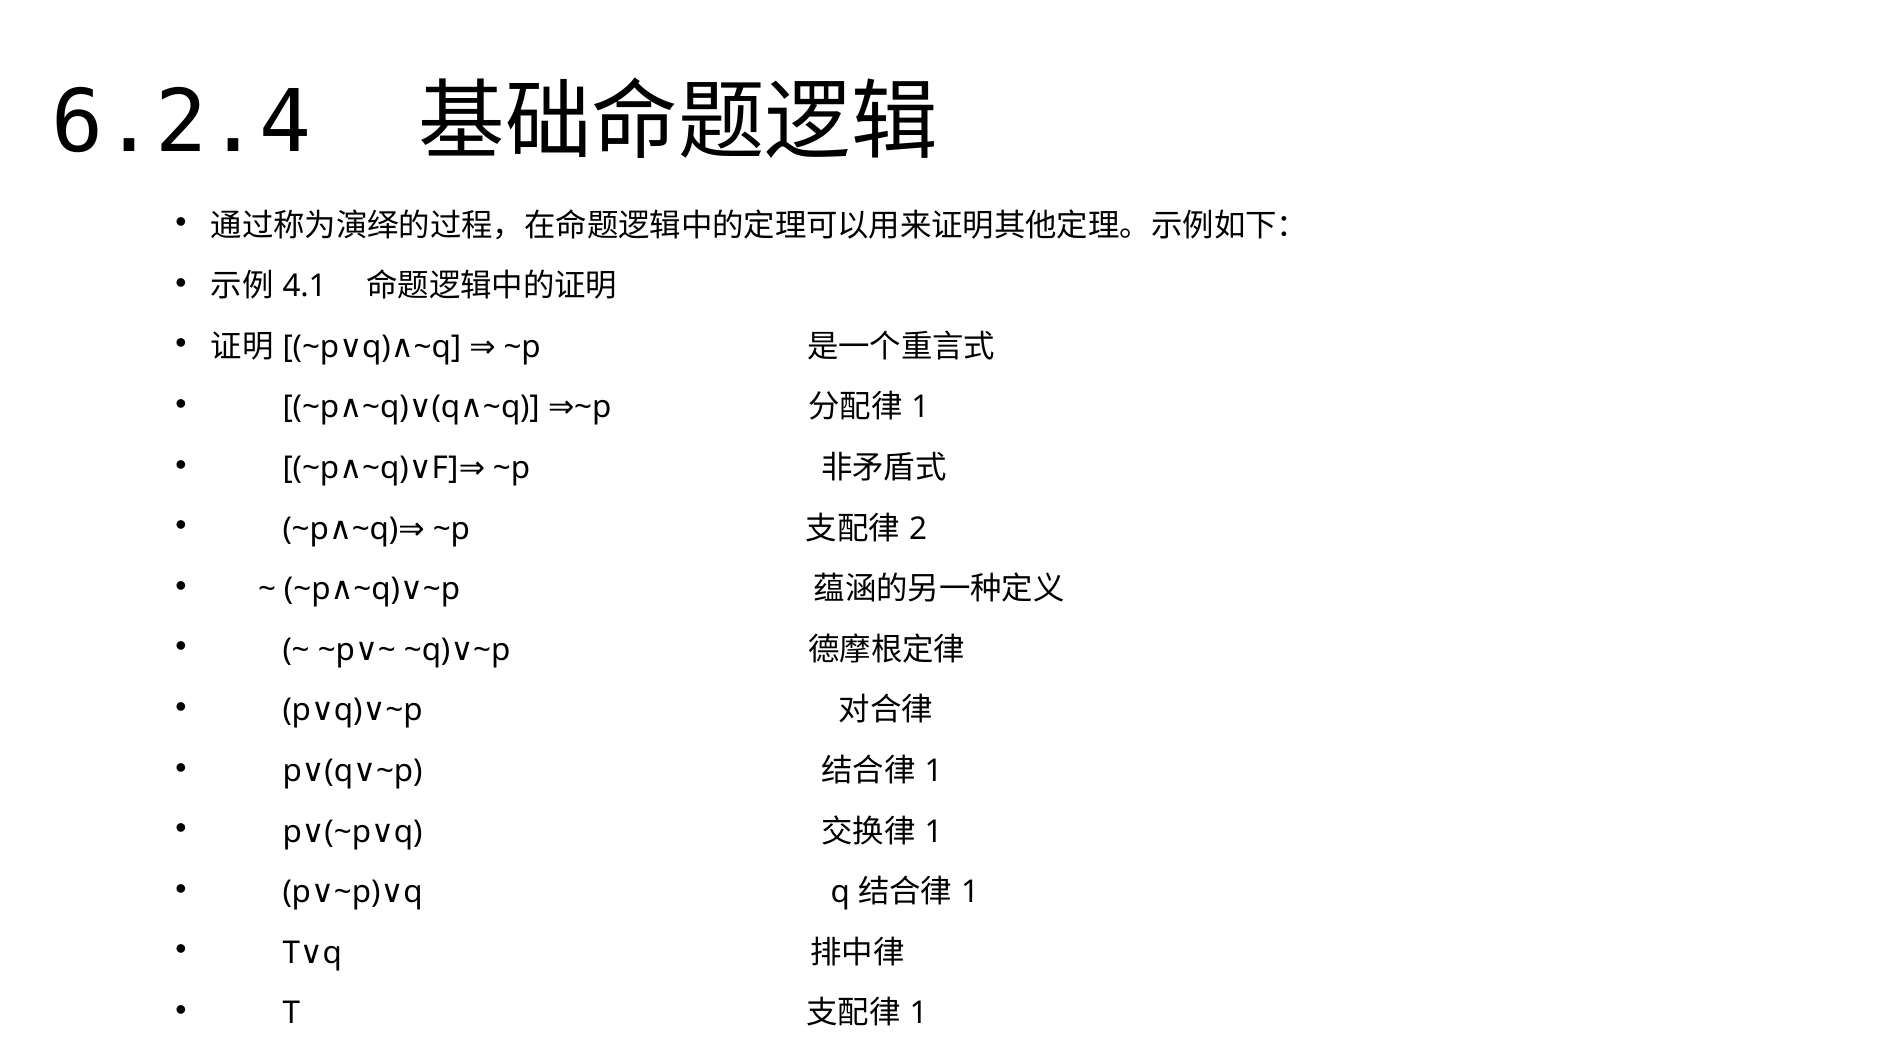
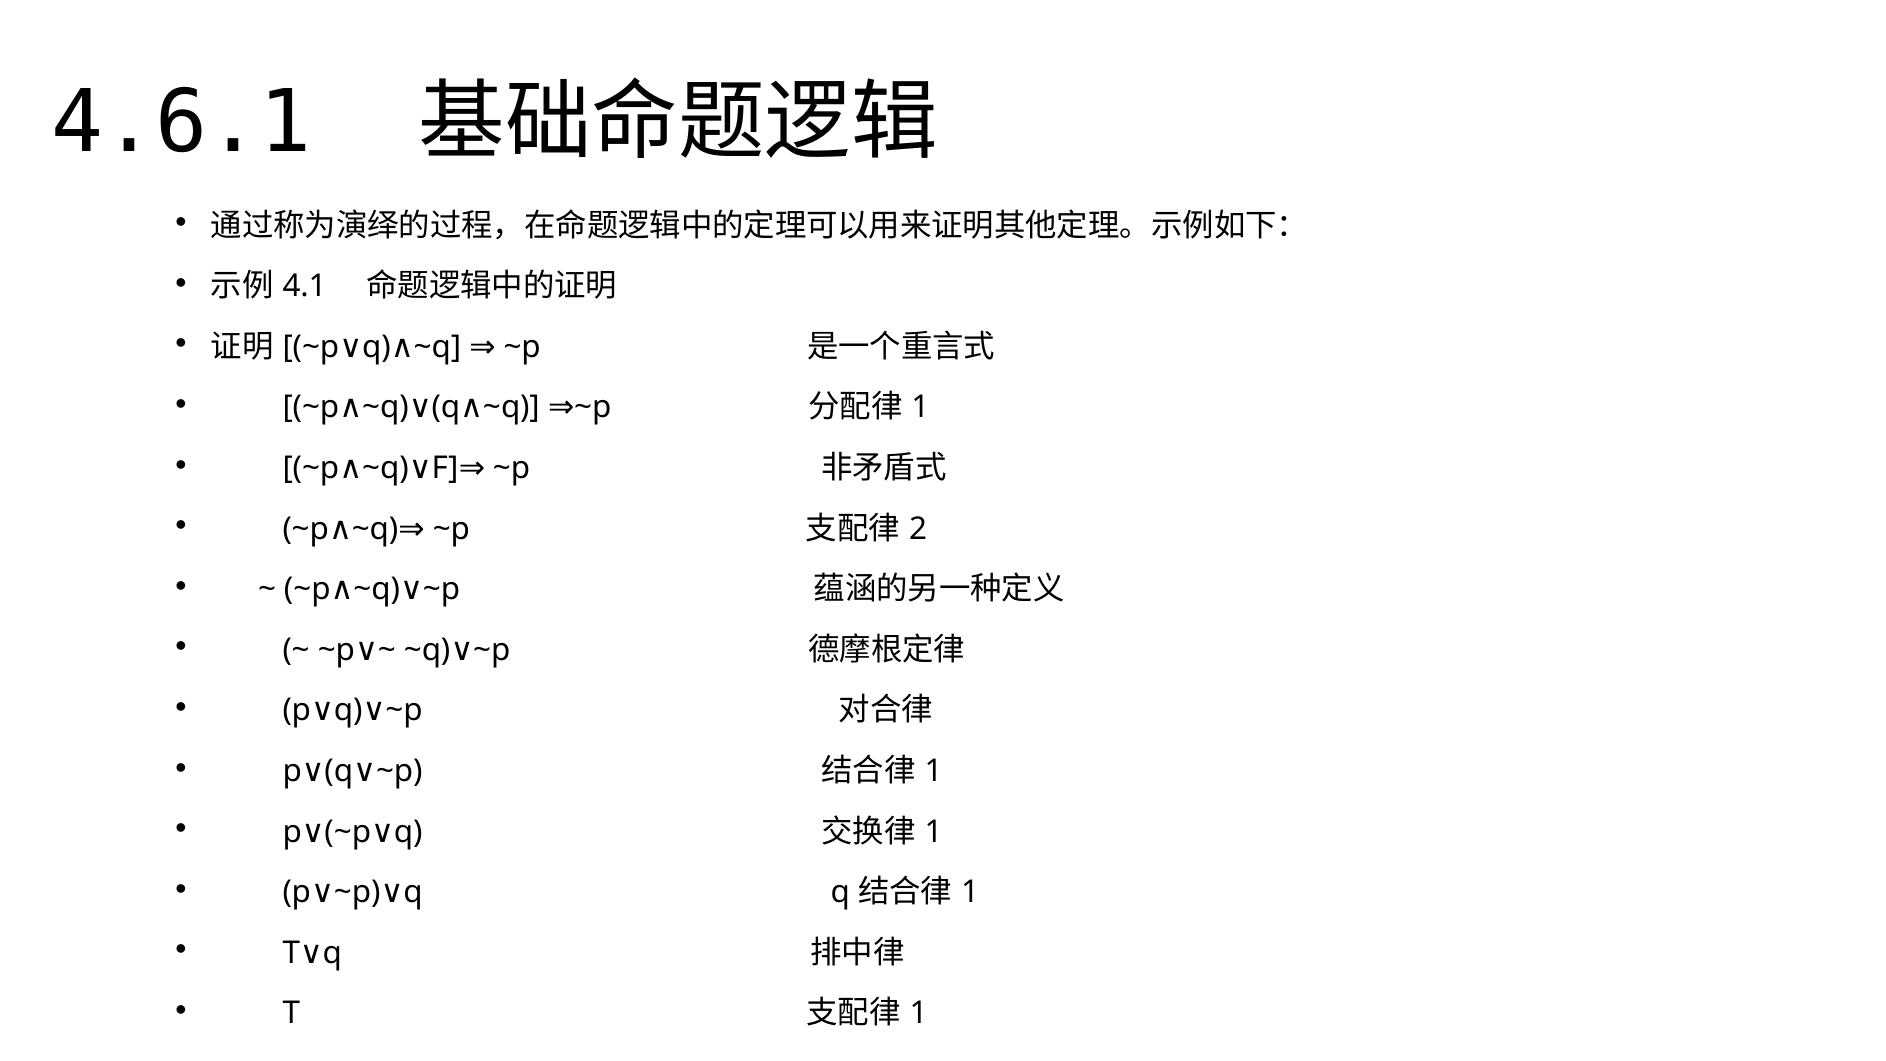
6.2.4: 6.2.4 -> 4.6.1
